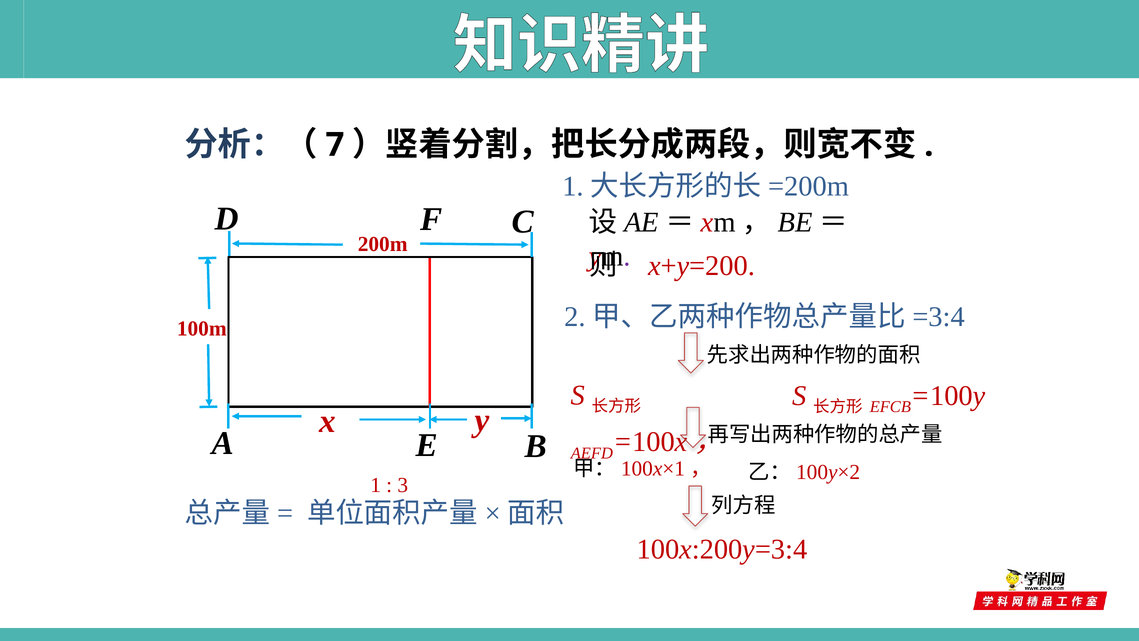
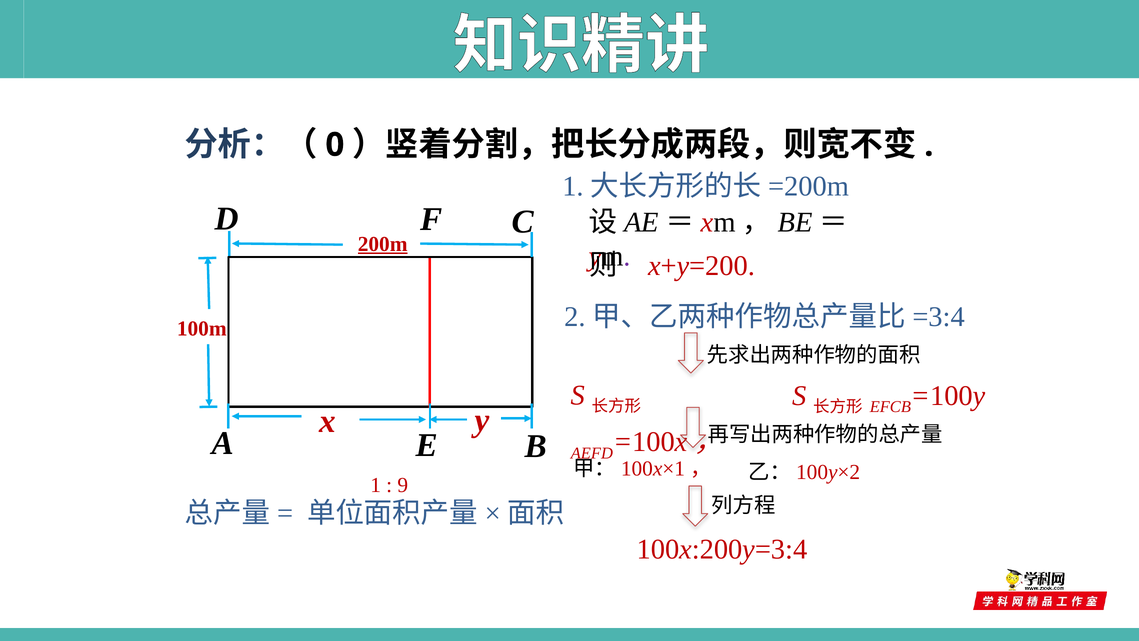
7: 7 -> 0
200m underline: none -> present
3: 3 -> 9
